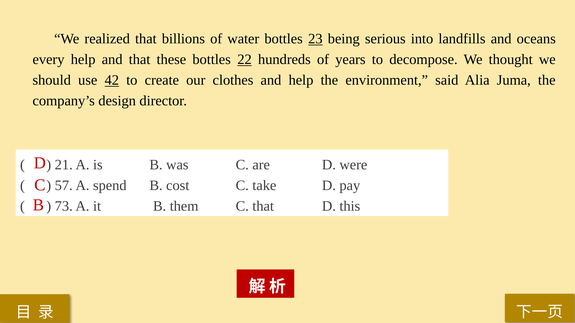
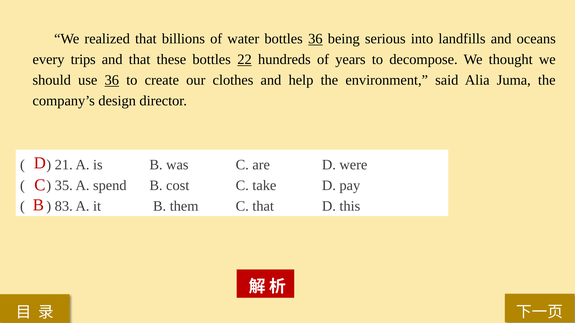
bottles 23: 23 -> 36
every help: help -> trips
use 42: 42 -> 36
57: 57 -> 35
73: 73 -> 83
